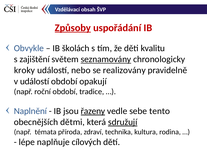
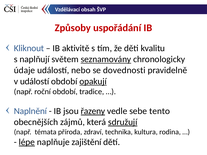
Způsoby underline: present -> none
Obvykle: Obvykle -> Kliknout
školách: školách -> aktivitě
zajištění: zajištění -> naplňují
kroky: kroky -> údaje
realizovány: realizovány -> dovednosti
opakují underline: none -> present
dětmi: dětmi -> zájmů
lépe underline: none -> present
cílových: cílových -> zajištění
